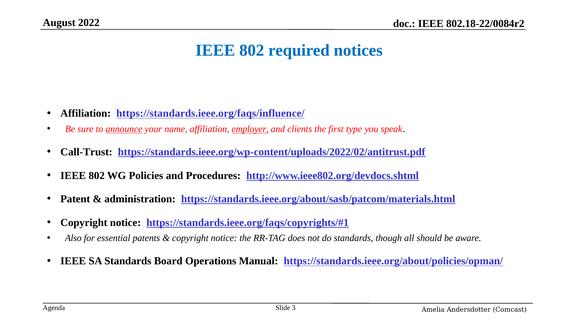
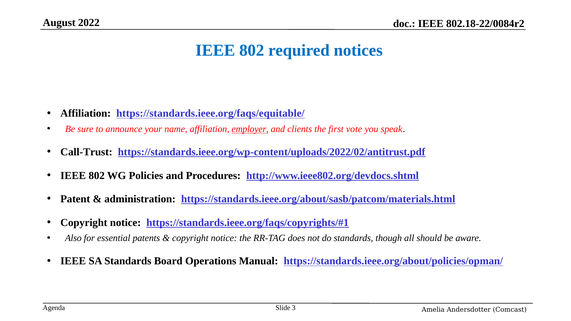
https://standards.ieee.org/faqs/influence/: https://standards.ieee.org/faqs/influence/ -> https://standards.ieee.org/faqs/equitable/
announce underline: present -> none
type: type -> vote
